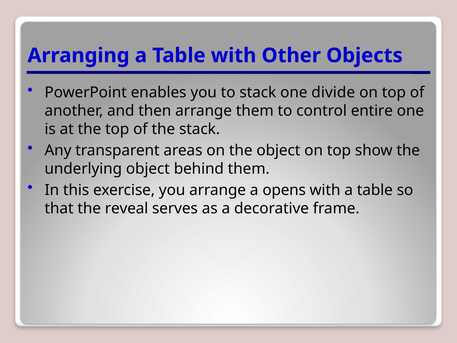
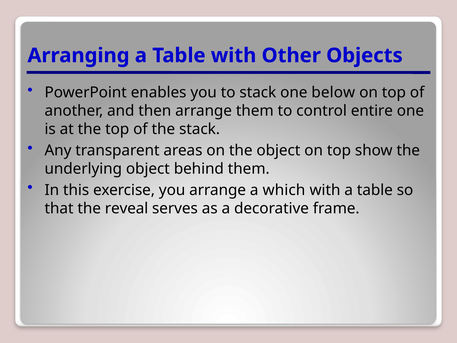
divide: divide -> below
opens: opens -> which
